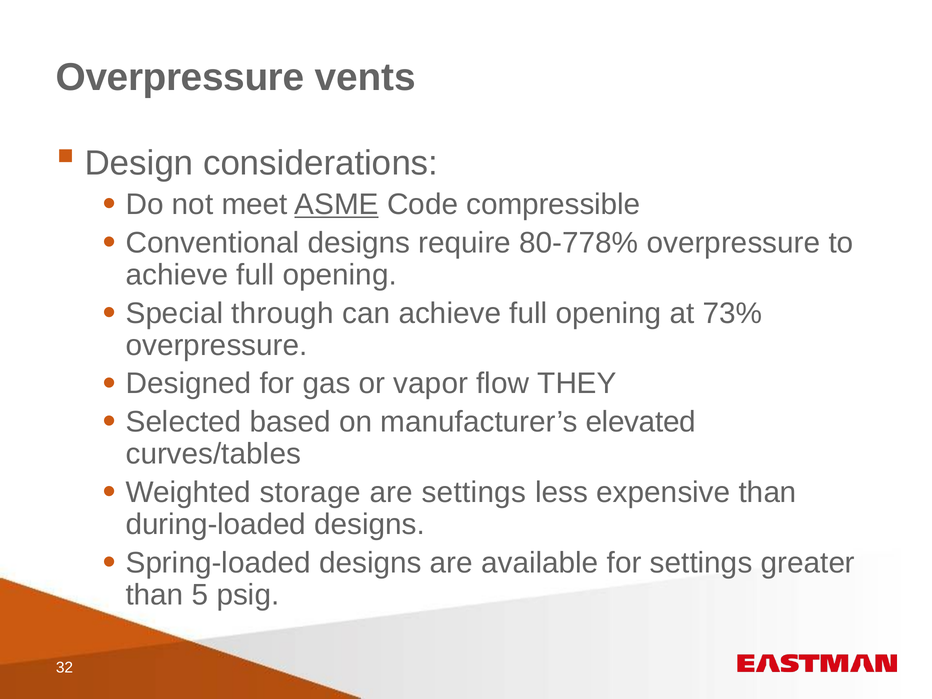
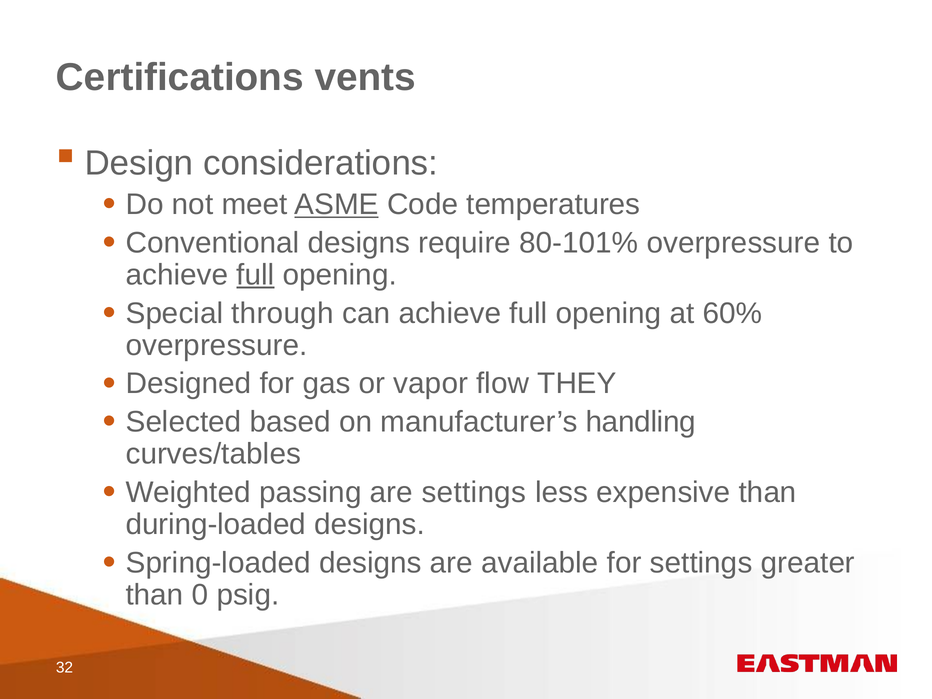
Overpressure at (180, 77): Overpressure -> Certifications
compressible: compressible -> temperatures
80-778%: 80-778% -> 80-101%
full at (255, 275) underline: none -> present
73%: 73% -> 60%
elevated: elevated -> handling
storage: storage -> passing
5: 5 -> 0
